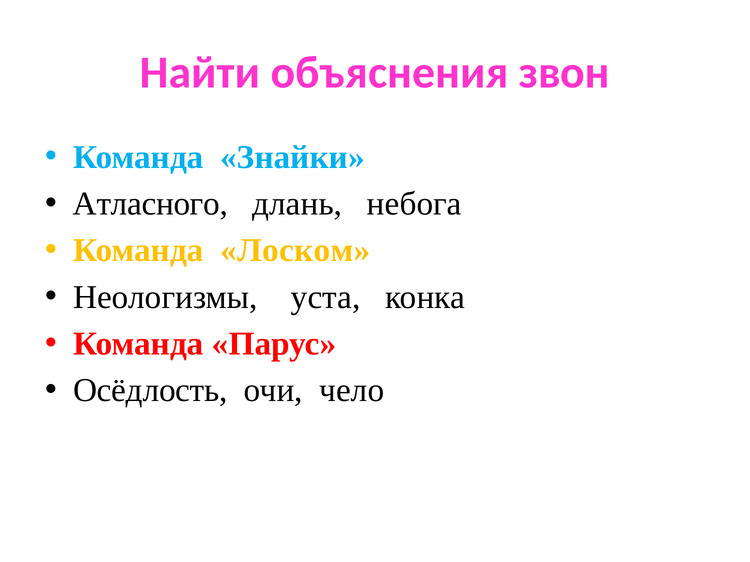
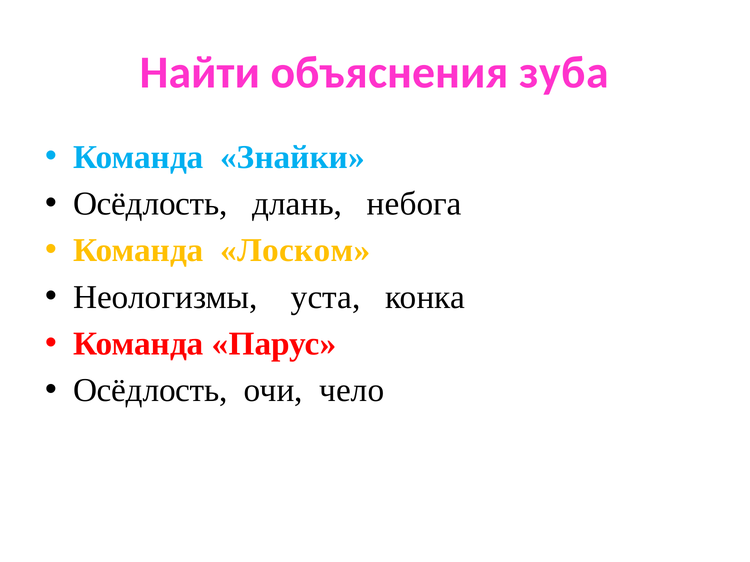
звон: звон -> зуба
Атласного at (150, 204): Атласного -> Осёдлость
